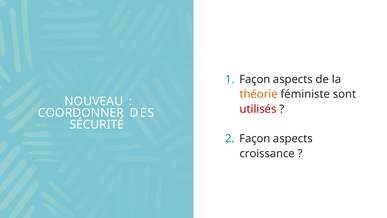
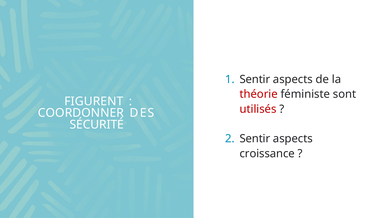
Façon at (255, 79): Façon -> Sentir
théorie colour: orange -> red
NOUVEAU: NOUVEAU -> FIGURENT
Façon at (255, 138): Façon -> Sentir
